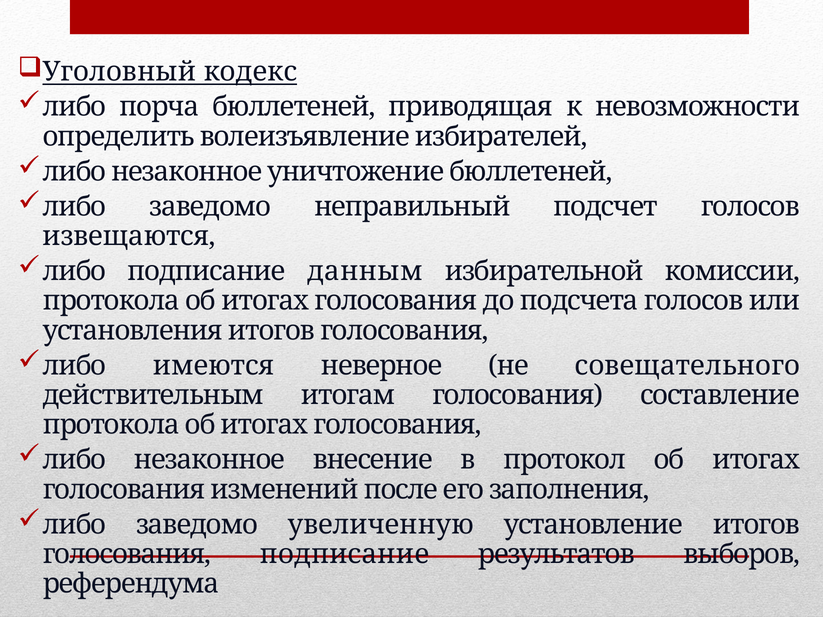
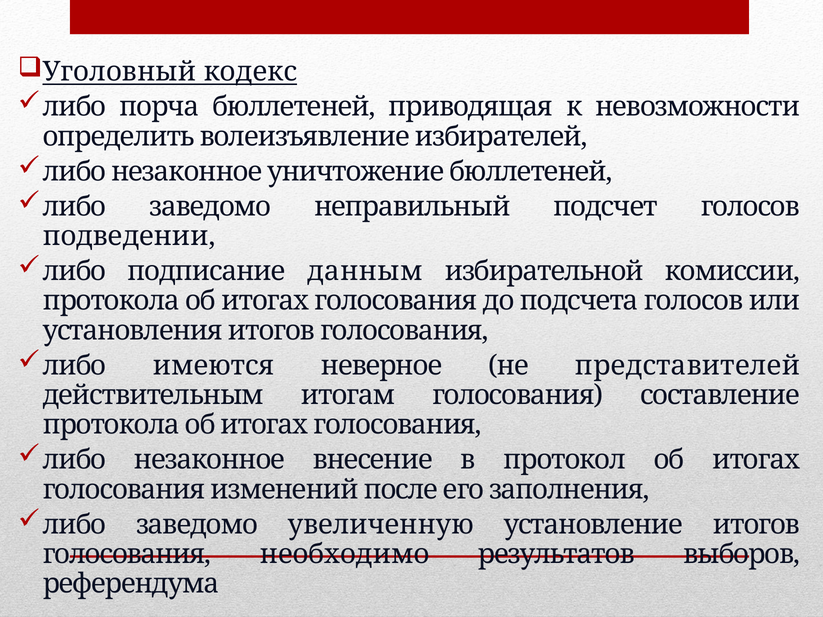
извещаются: извещаются -> подведении
совещательного: совещательного -> представителей
голосования подписание: подписание -> необходимо
